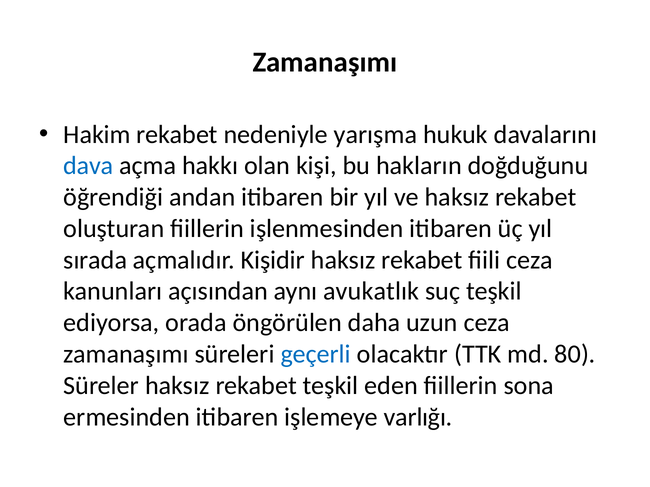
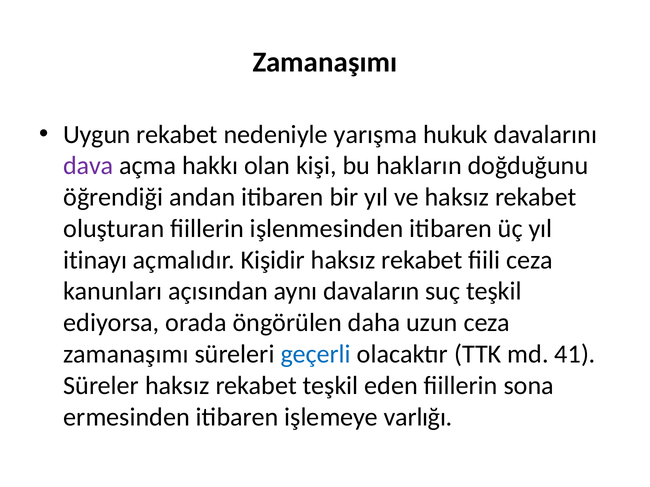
Hakim: Hakim -> Uygun
dava colour: blue -> purple
sırada: sırada -> itinayı
avukatlık: avukatlık -> davaların
80: 80 -> 41
